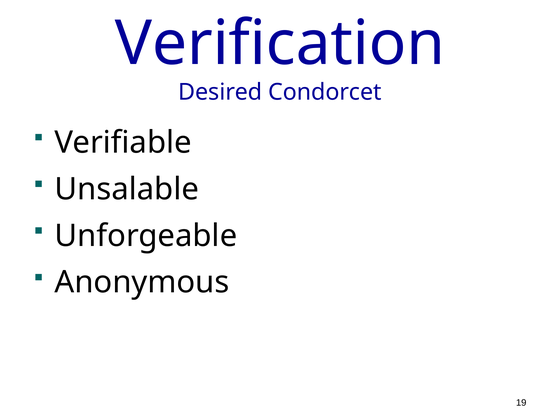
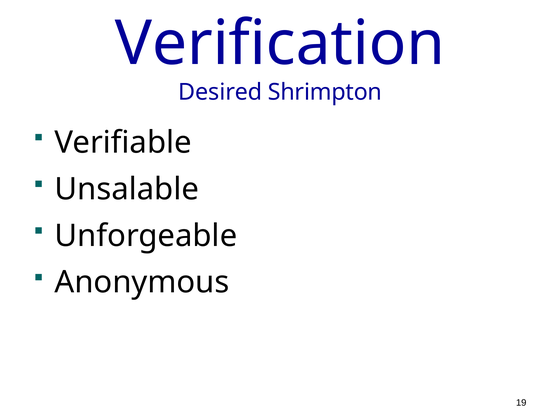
Condorcet: Condorcet -> Shrimpton
